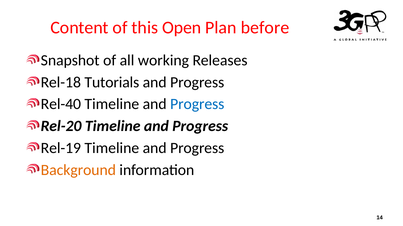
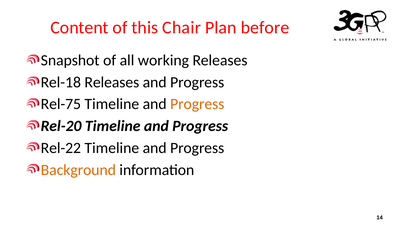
Open: Open -> Chair
Rel-18 Tutorials: Tutorials -> Releases
Rel-40: Rel-40 -> Rel-75
Progress at (197, 104) colour: blue -> orange
Rel-19: Rel-19 -> Rel-22
